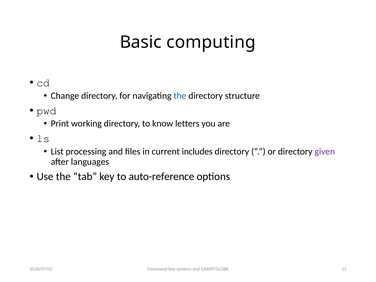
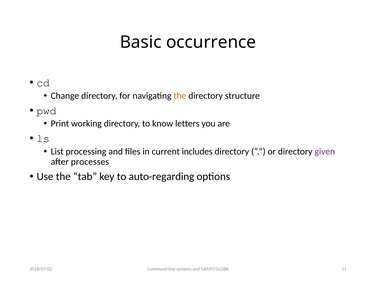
computing: computing -> occurrence
the at (180, 96) colour: blue -> orange
languages: languages -> processes
auto-reference: auto-reference -> auto-regarding
